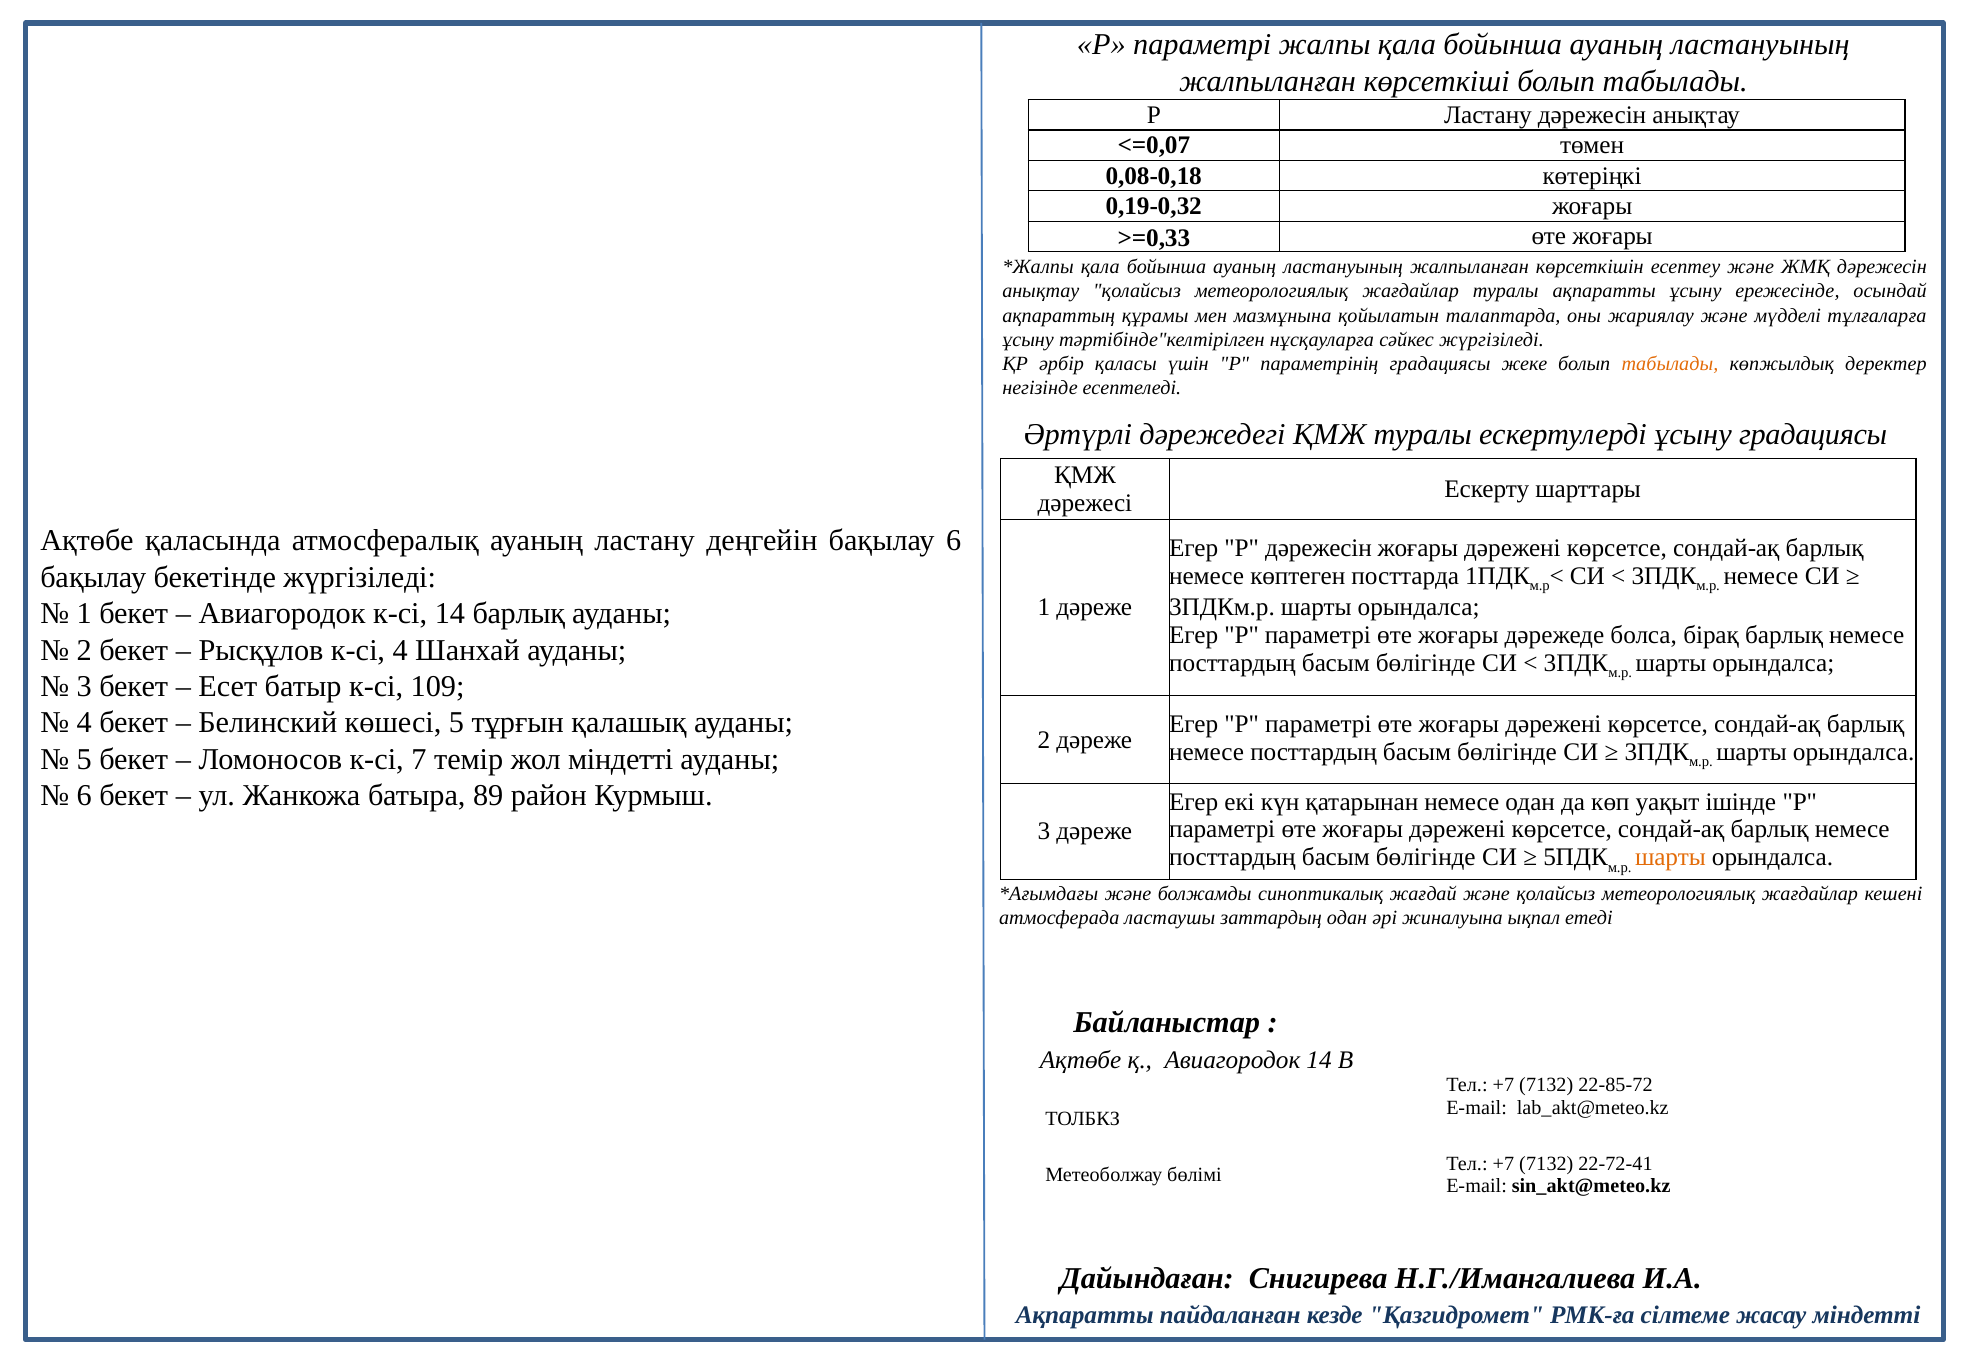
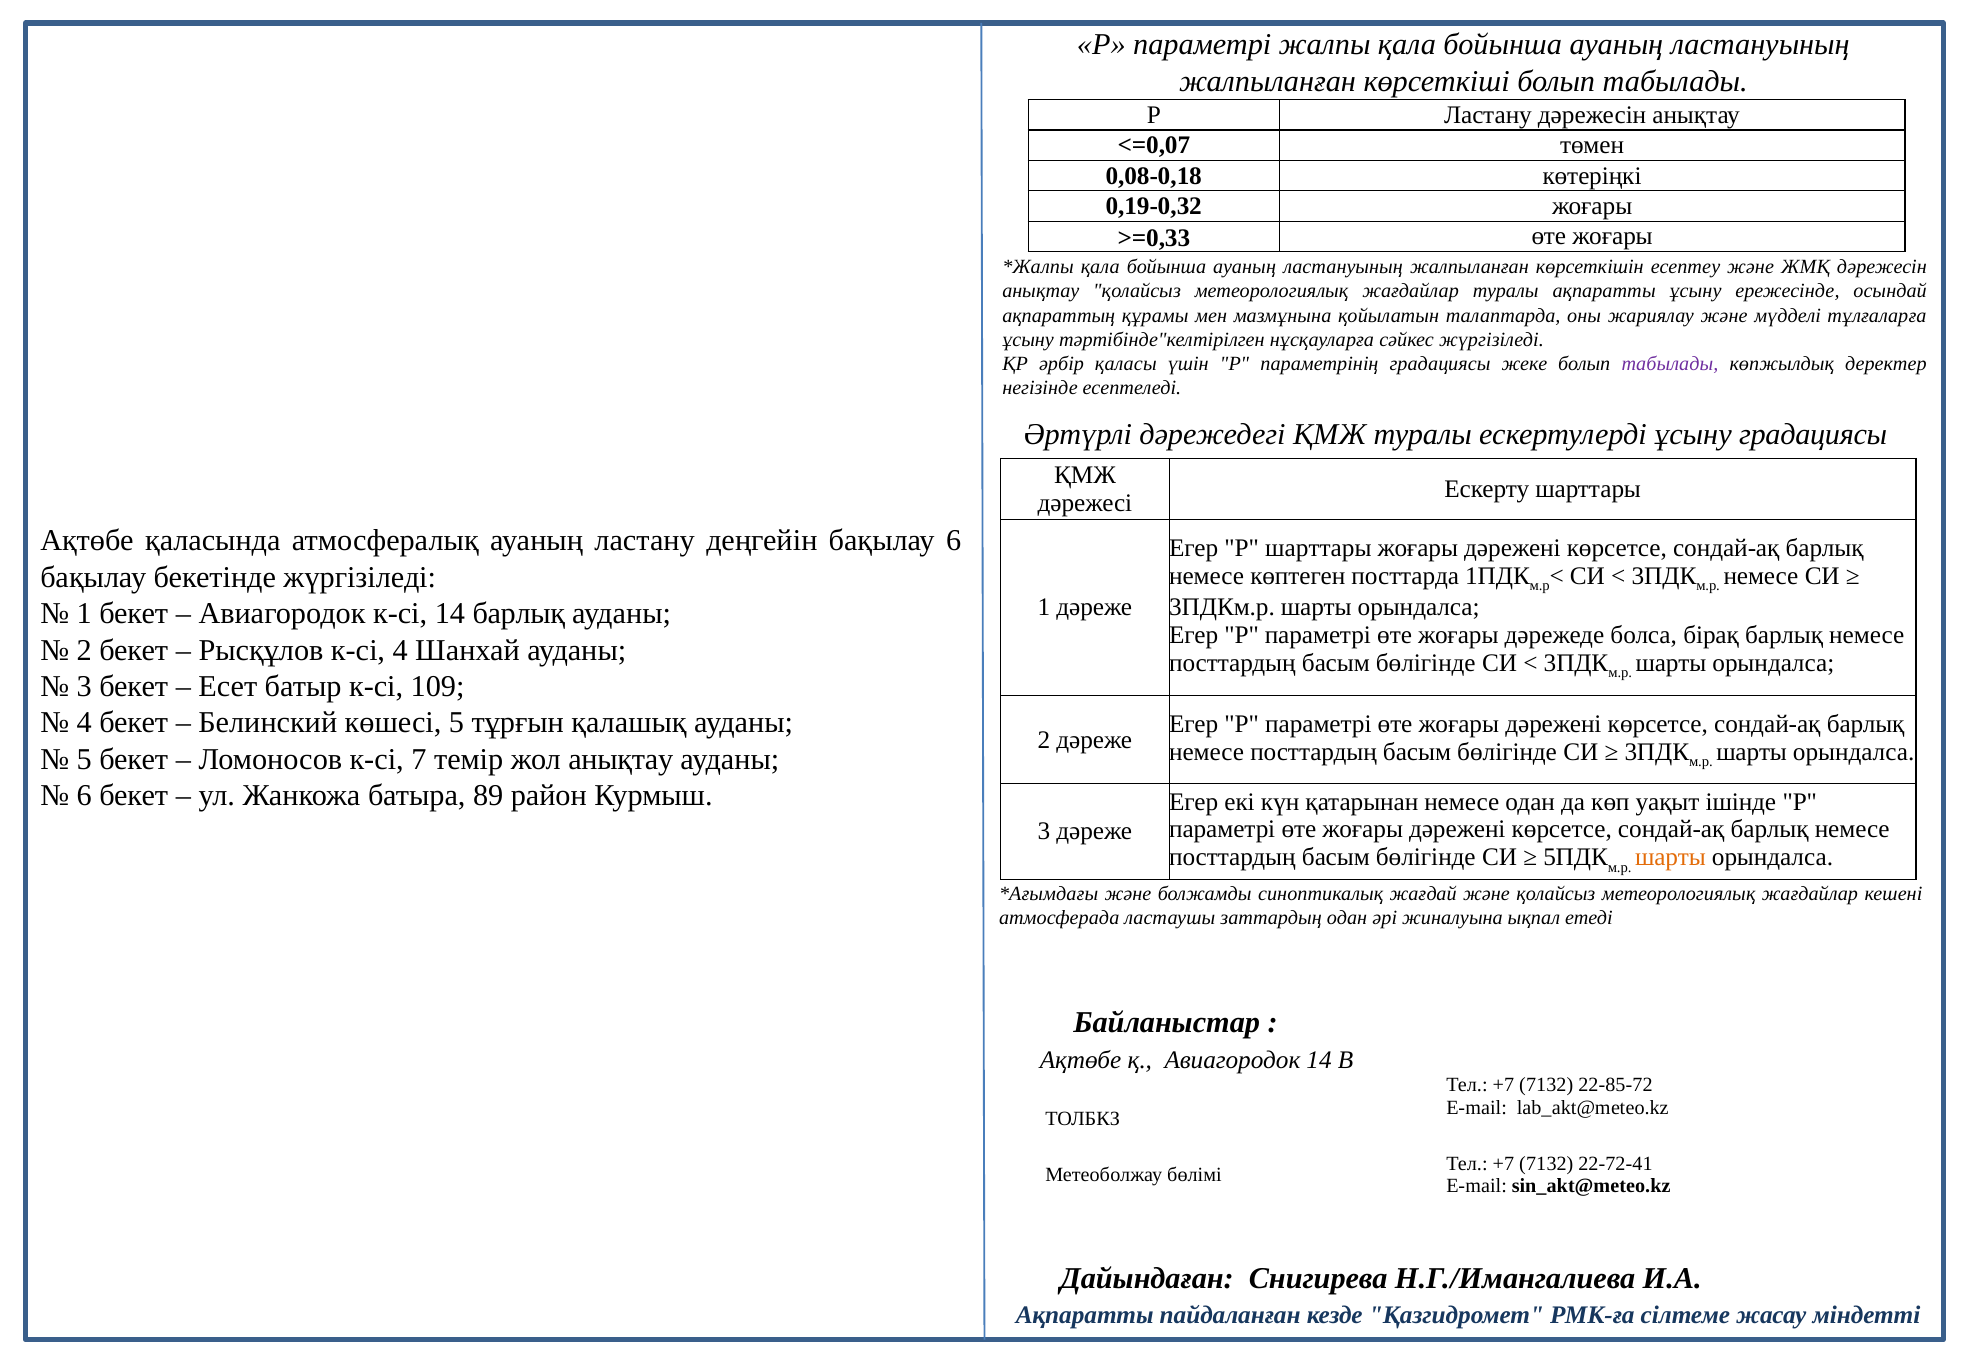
табылады at (1670, 364) colour: orange -> purple
Р дәрежесін: дәрежесін -> шарттары
жол міндетті: міндетті -> анықтау
